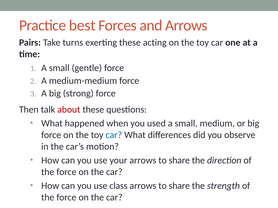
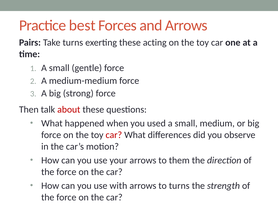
car at (114, 135) colour: blue -> red
your arrows to share: share -> them
class: class -> with
share at (179, 186): share -> turns
